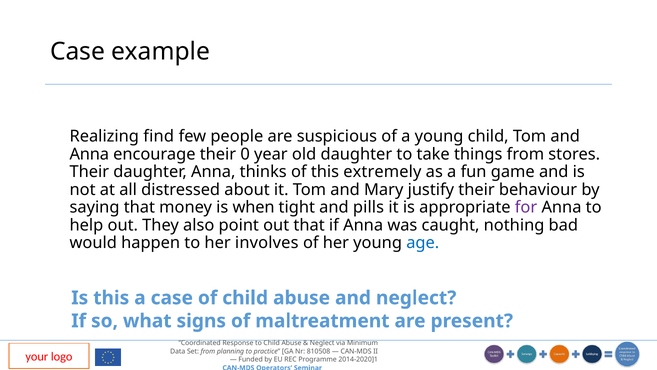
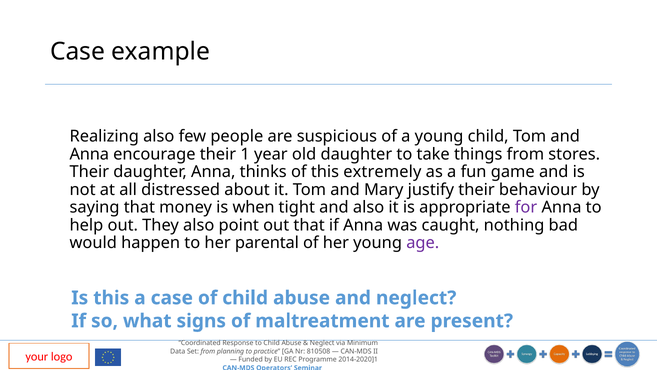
Realizing find: find -> also
0: 0 -> 1
and pills: pills -> also
involves: involves -> parental
age colour: blue -> purple
